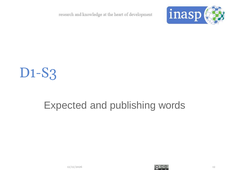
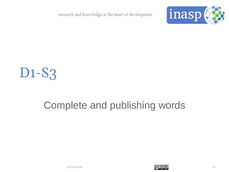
Expected: Expected -> Complete
